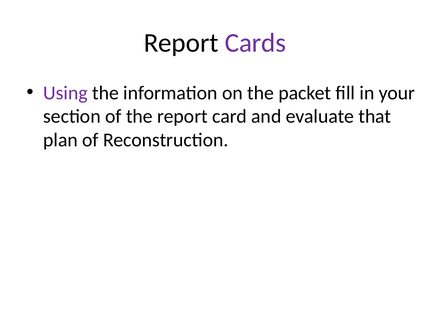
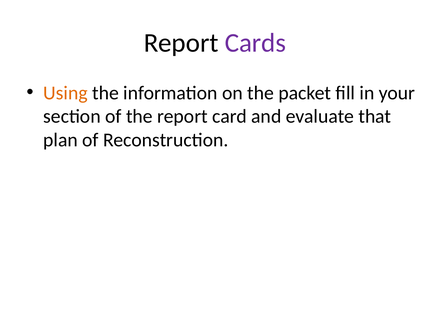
Using colour: purple -> orange
